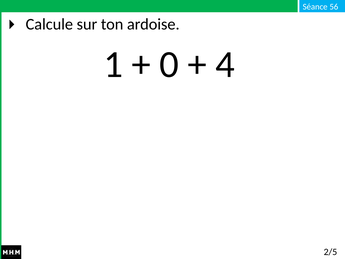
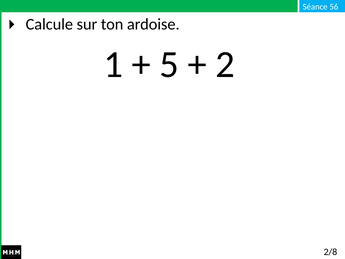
0: 0 -> 5
4: 4 -> 2
2/5: 2/5 -> 2/8
